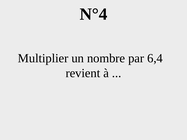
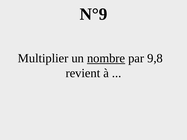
N°4: N°4 -> N°9
nombre underline: none -> present
6,4: 6,4 -> 9,8
